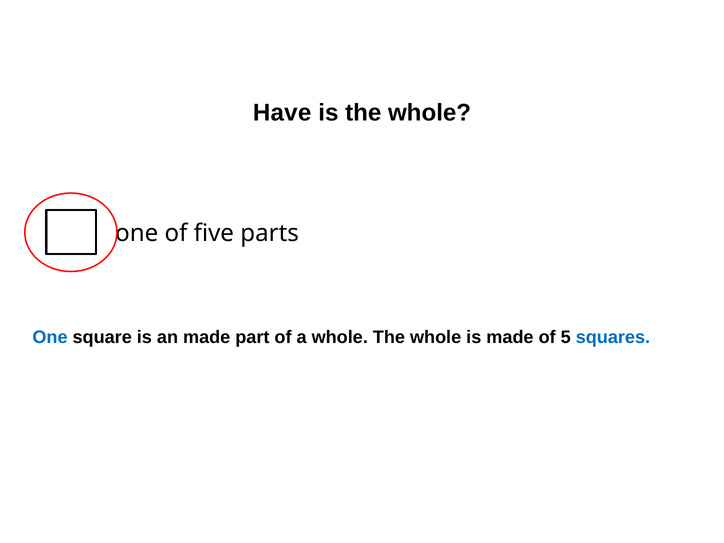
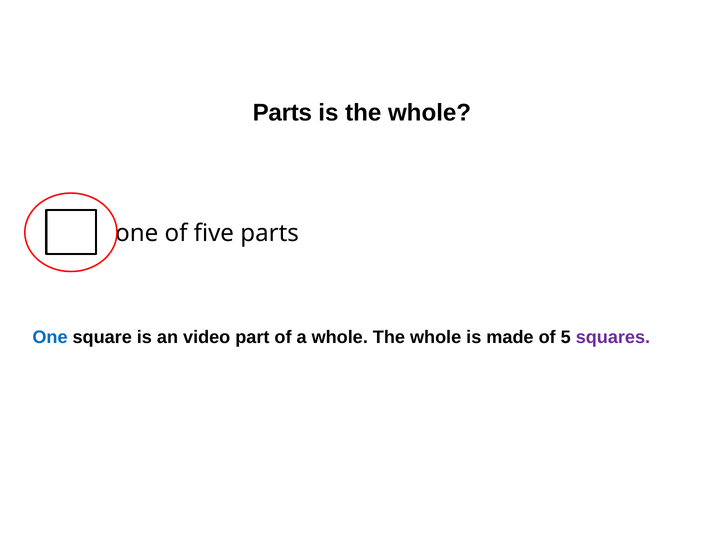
Have at (282, 113): Have -> Parts
an made: made -> video
squares colour: blue -> purple
